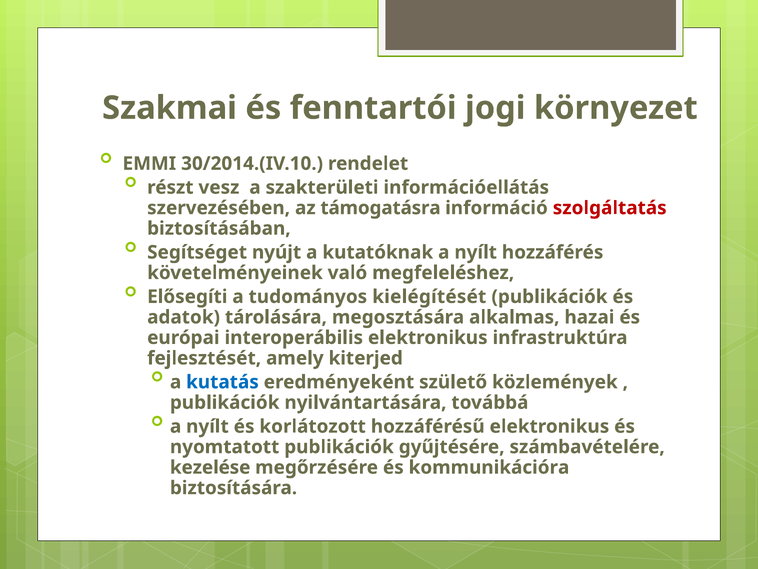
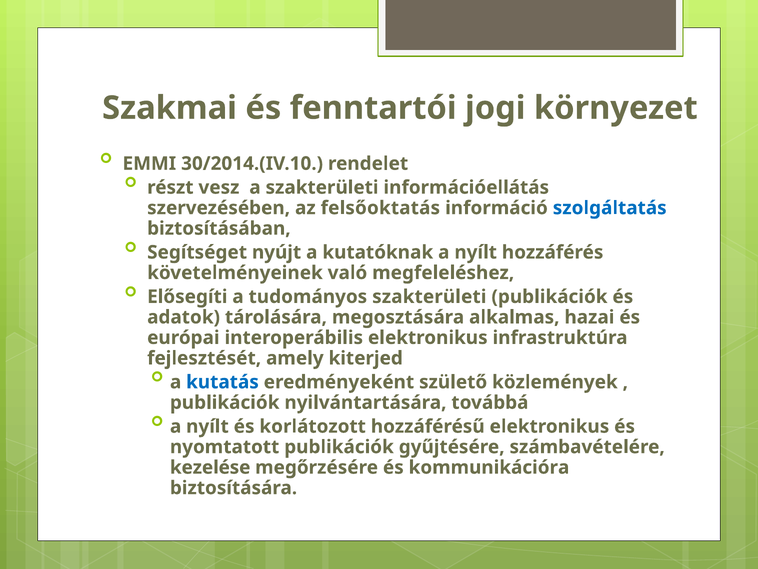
támogatásra: támogatásra -> felsőoktatás
szolgáltatás colour: red -> blue
tudományos kielégítését: kielégítését -> szakterületi
